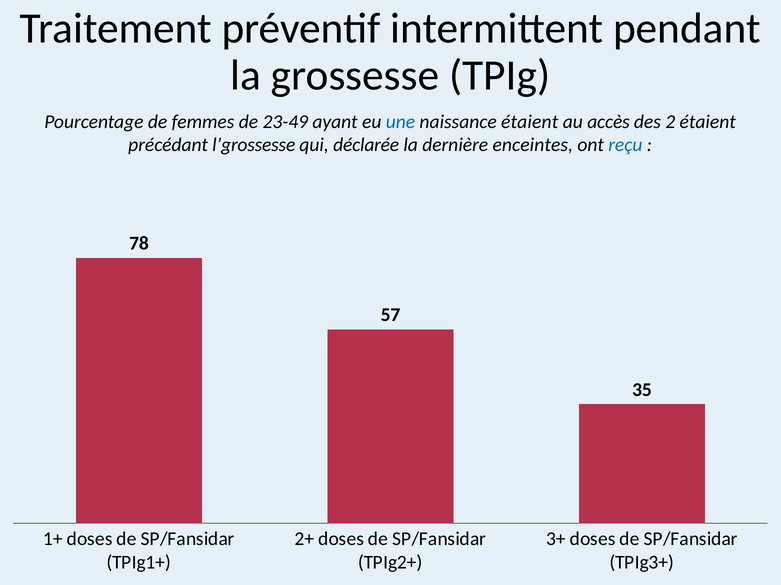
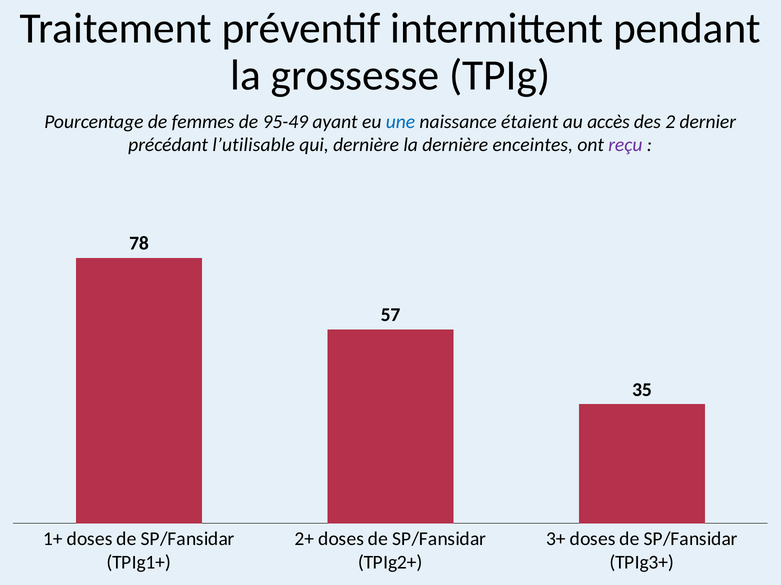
23-49: 23-49 -> 95-49
2 étaient: étaient -> dernier
l’grossesse: l’grossesse -> l’utilisable
qui déclarée: déclarée -> dernière
reçu colour: blue -> purple
